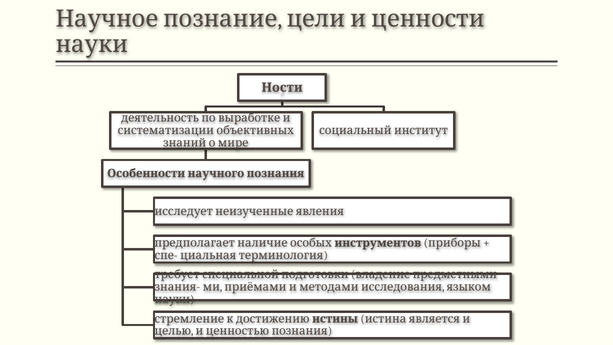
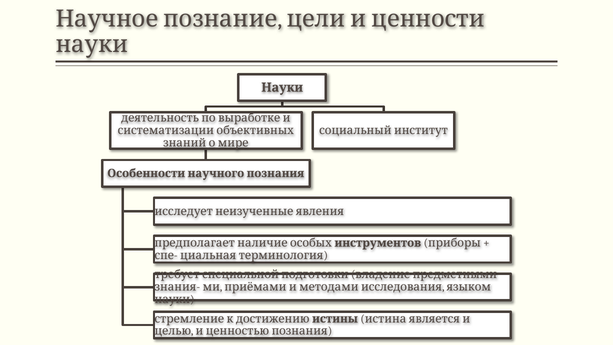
Ности at (282, 87): Ности -> Науки
